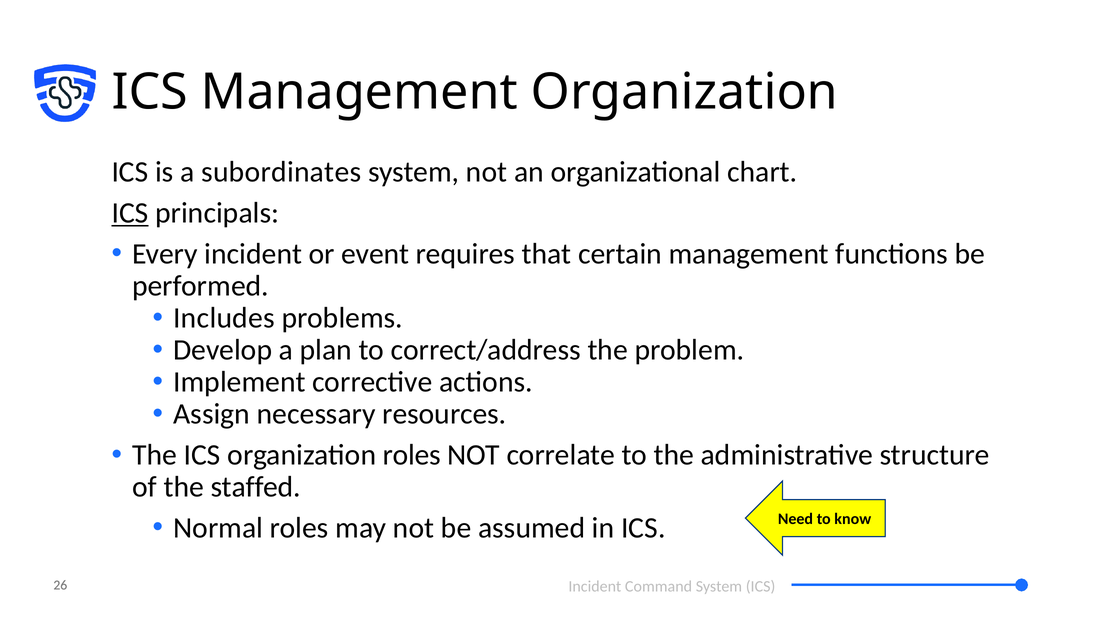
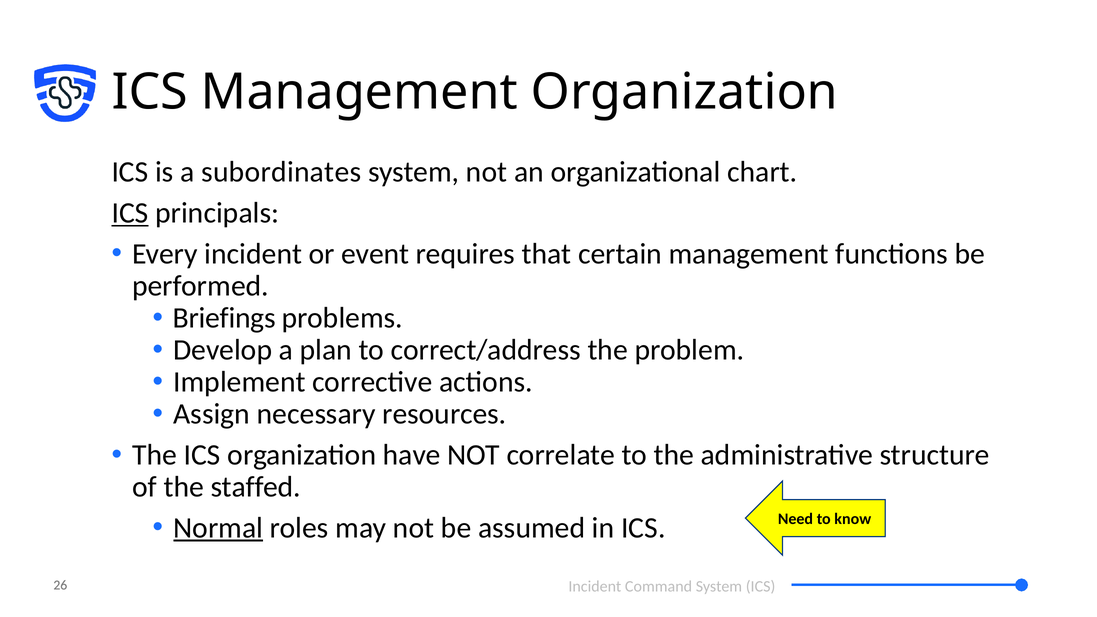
Includes: Includes -> Briefings
organization roles: roles -> have
Normal underline: none -> present
